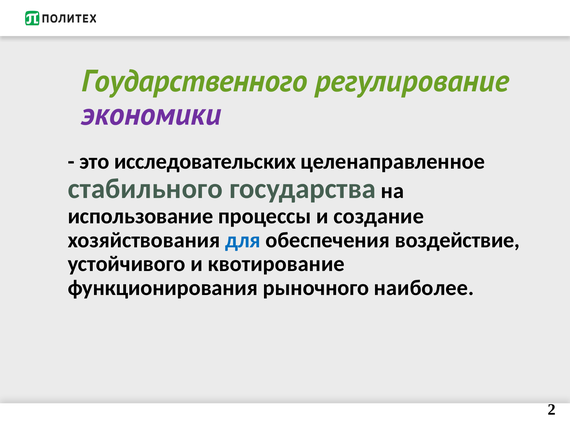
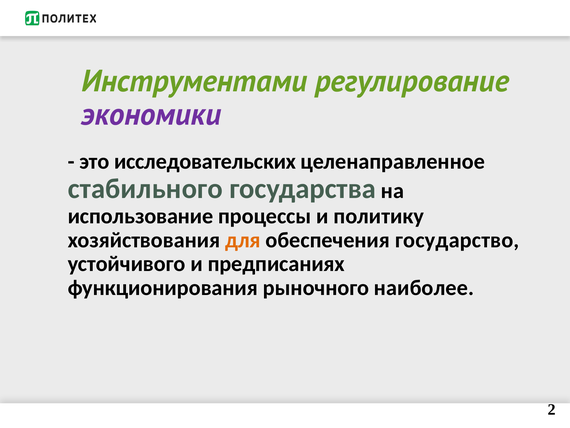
Гоударственного: Гоударственного -> Инструментами
создание: создание -> политику
для colour: blue -> orange
воздействие: воздействие -> государство
квотирование: квотирование -> предписаниях
